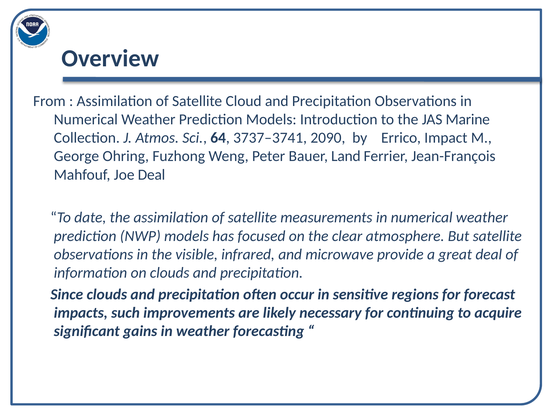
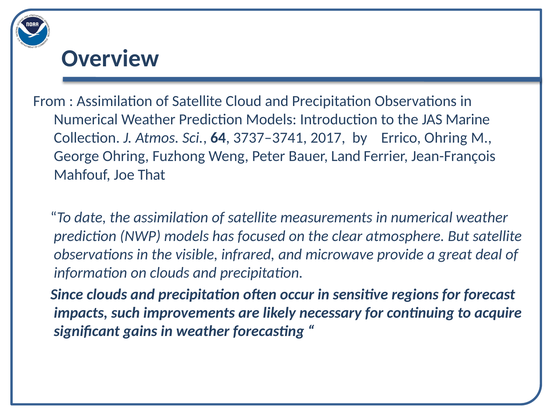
2090: 2090 -> 2017
Errico Impact: Impact -> Ohring
Joe Deal: Deal -> That
